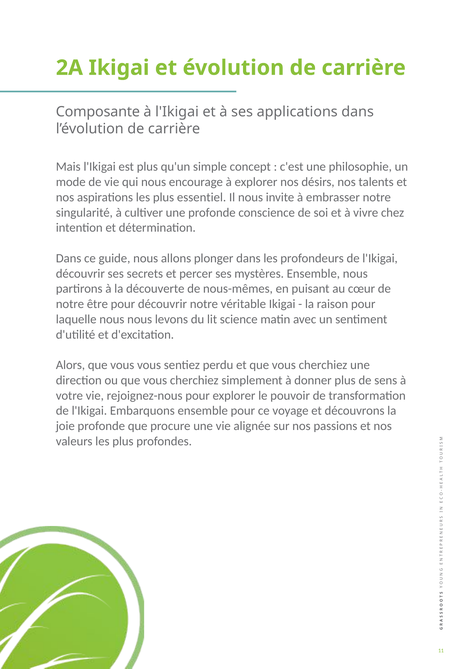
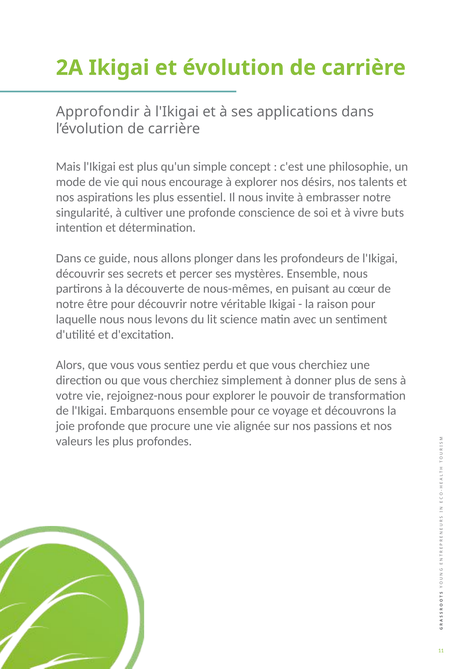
Composante: Composante -> Approfondir
chez: chez -> buts
